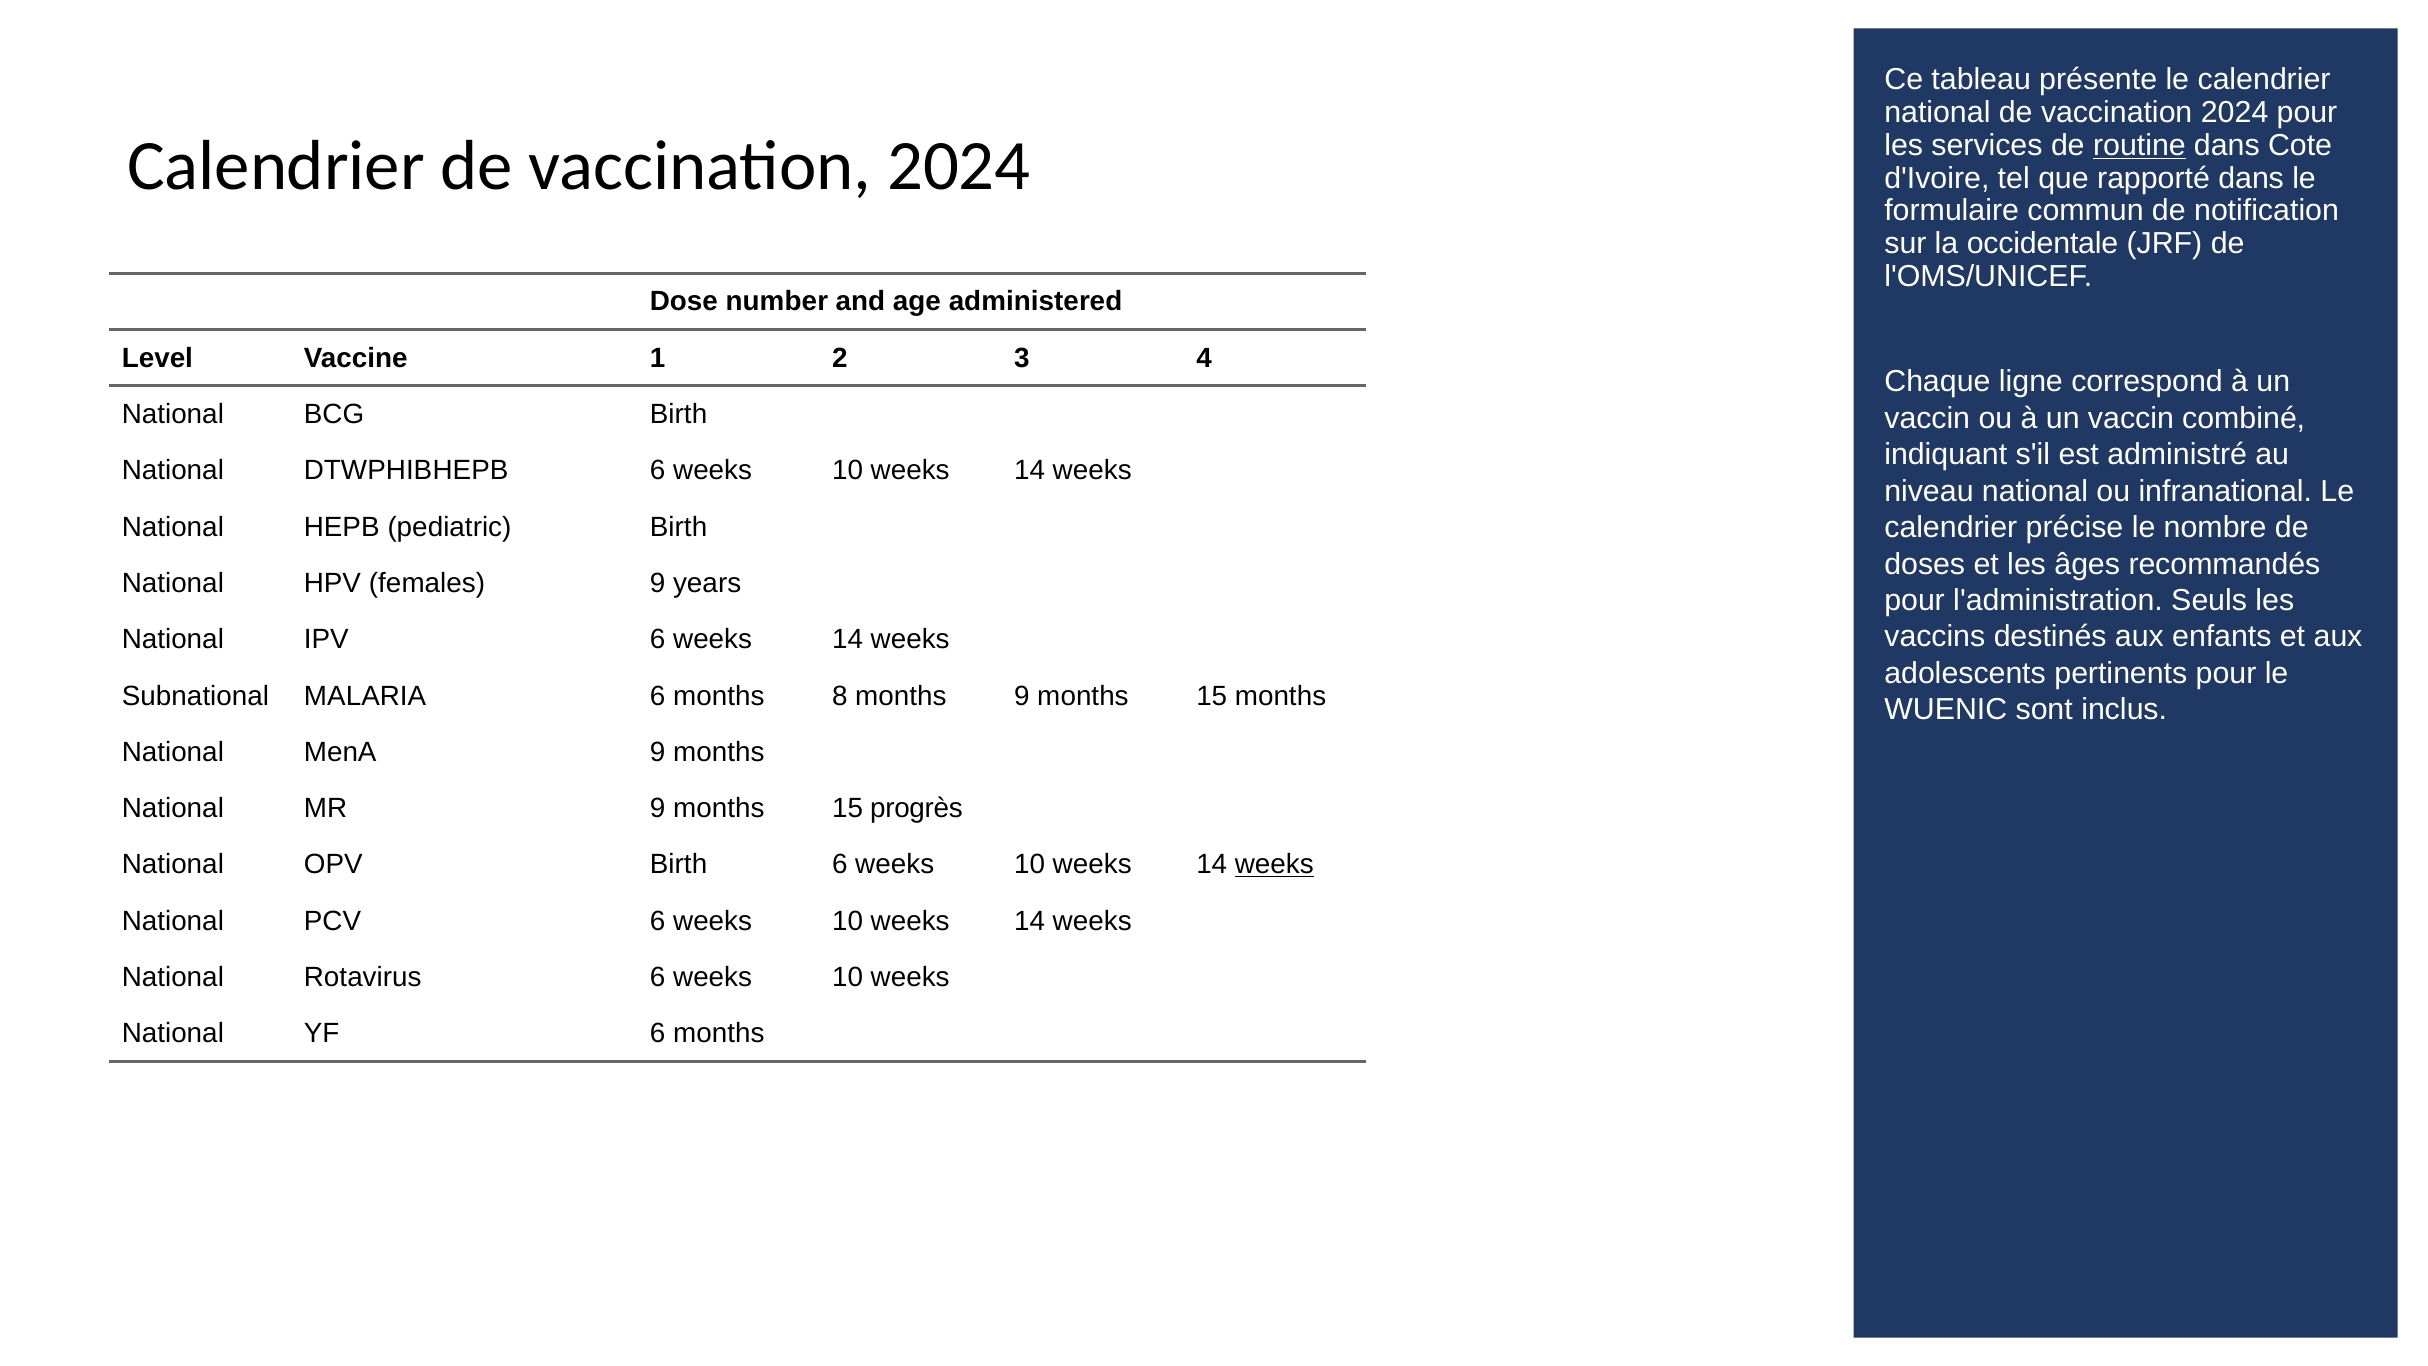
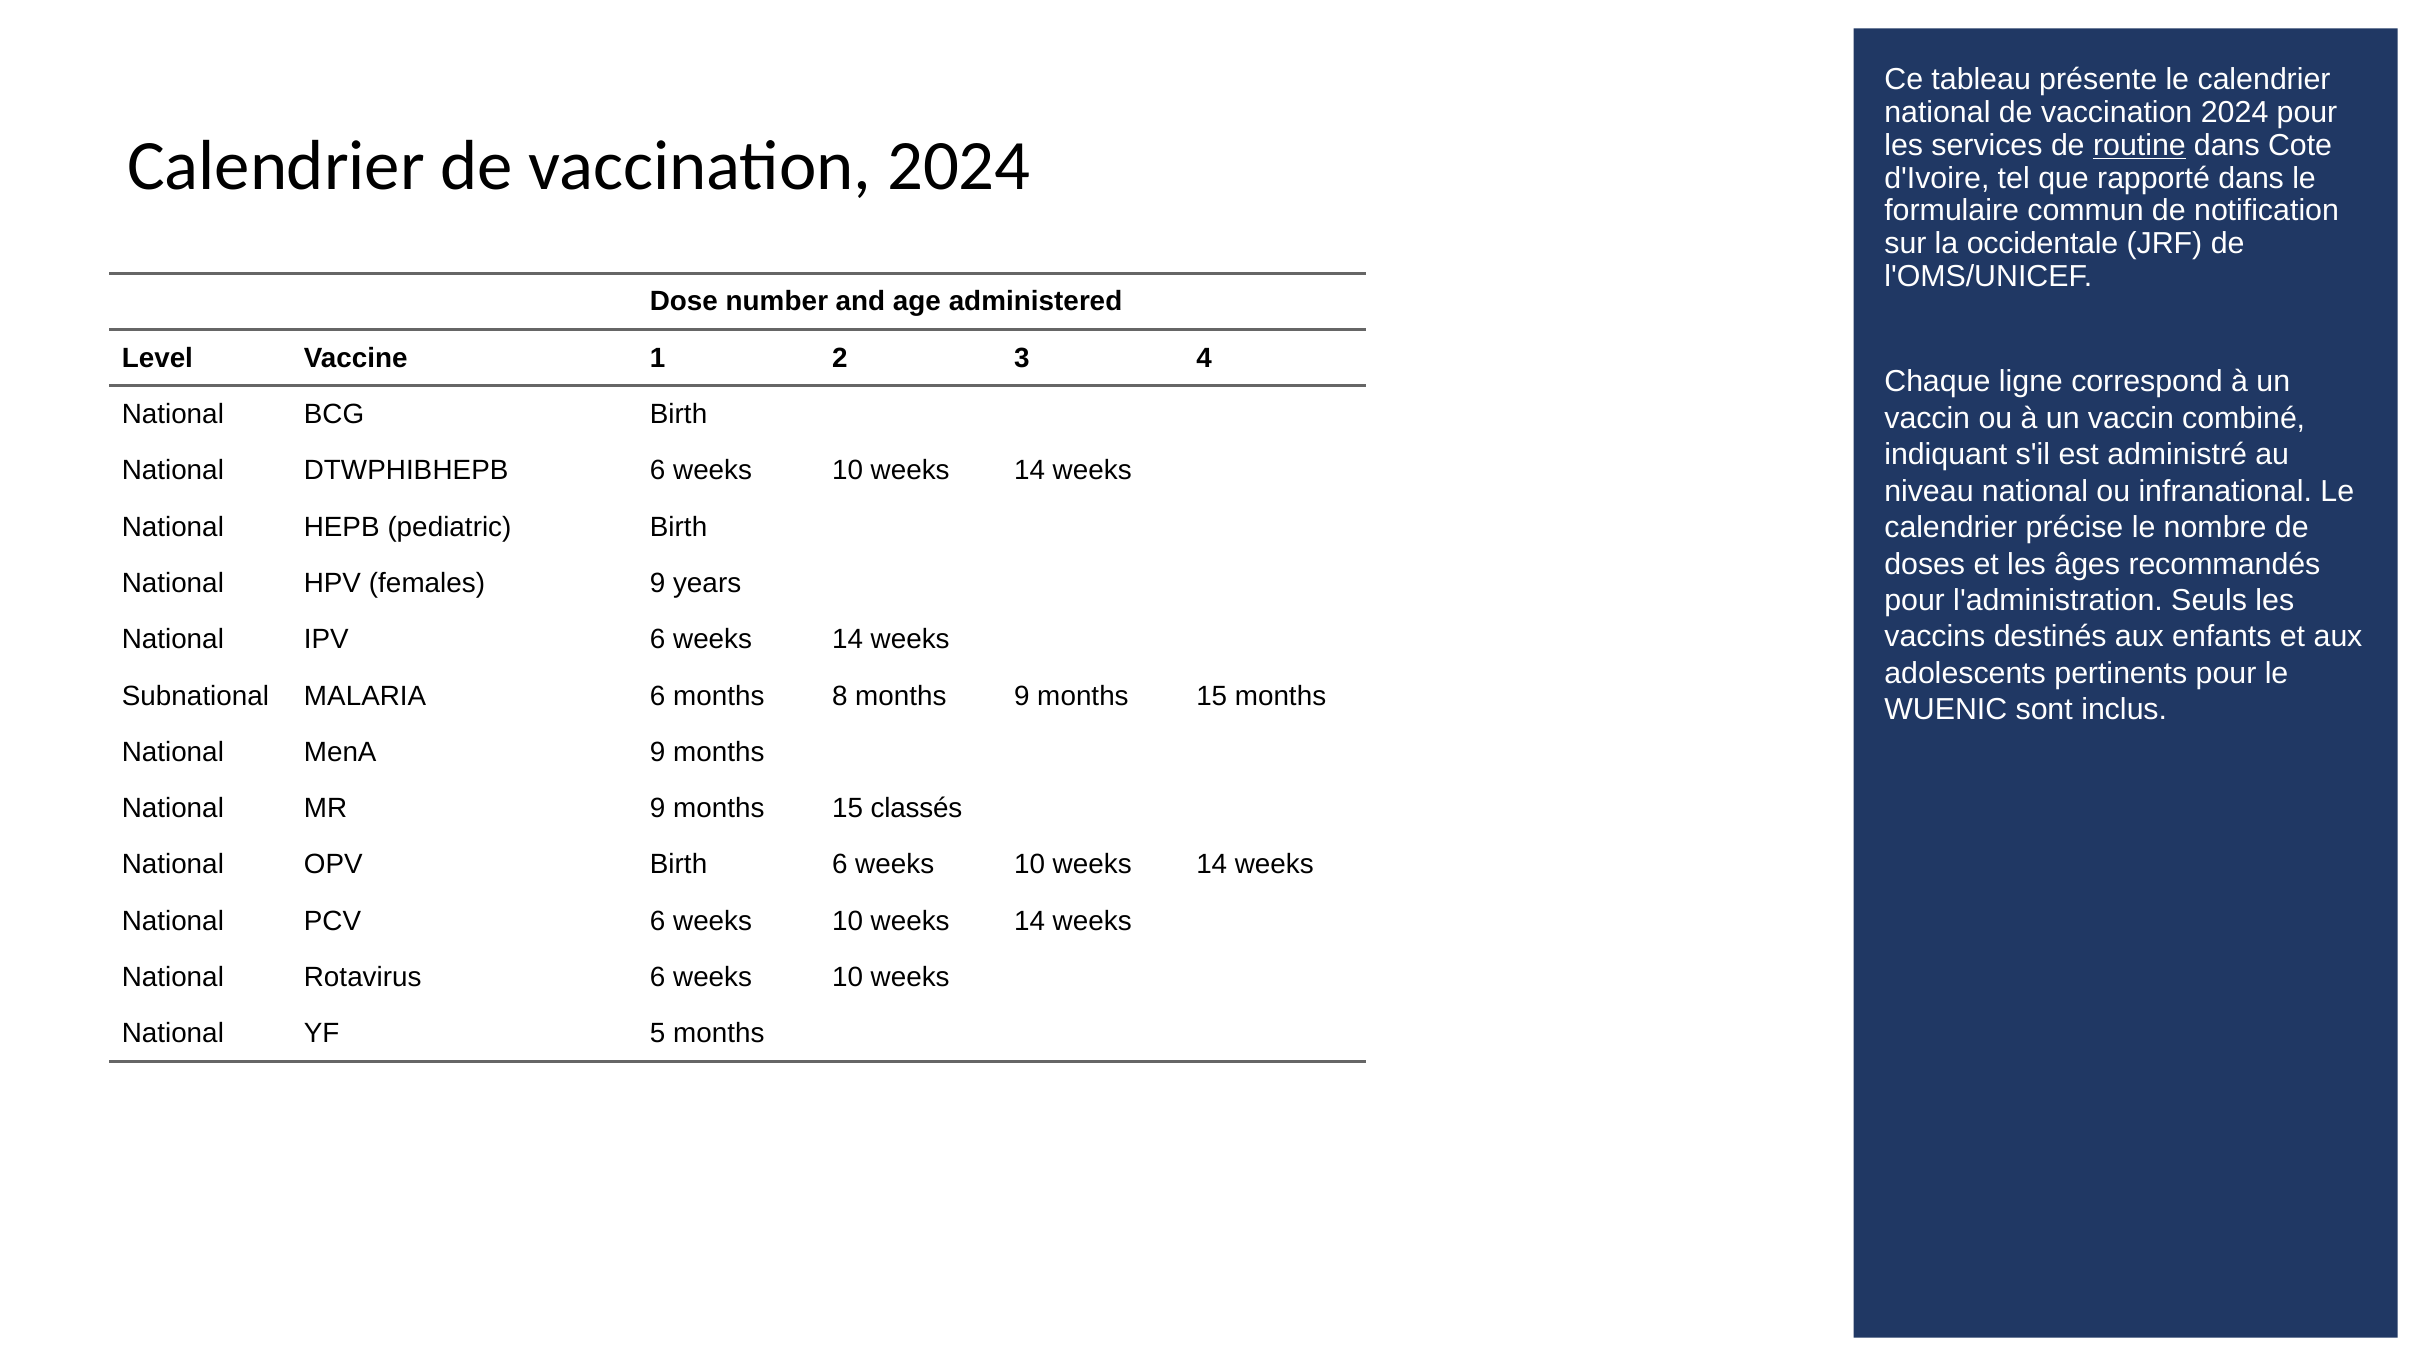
progrès: progrès -> classés
weeks at (1274, 865) underline: present -> none
YF 6: 6 -> 5
